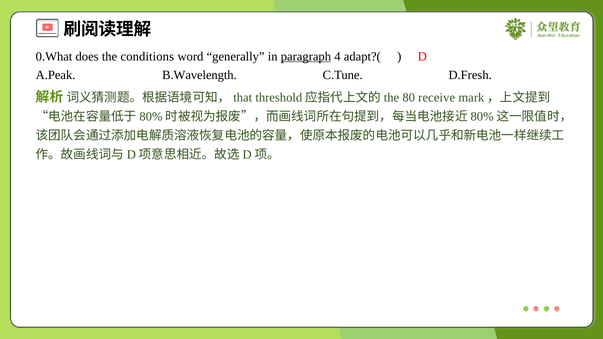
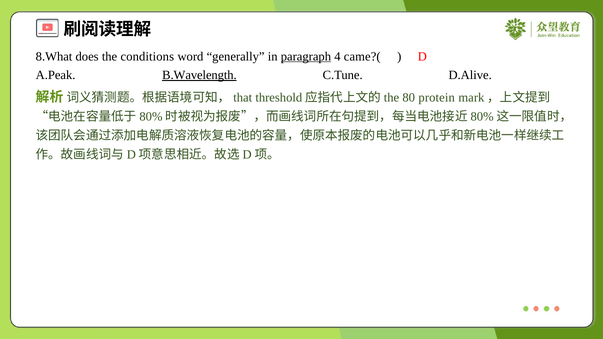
0.What: 0.What -> 8.What
adapt?(: adapt?( -> came?(
B.Wavelength underline: none -> present
D.Fresh: D.Fresh -> D.Alive
receive: receive -> protein
